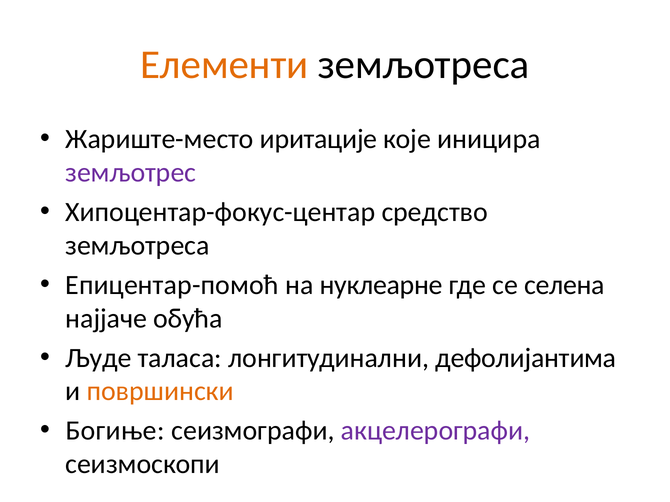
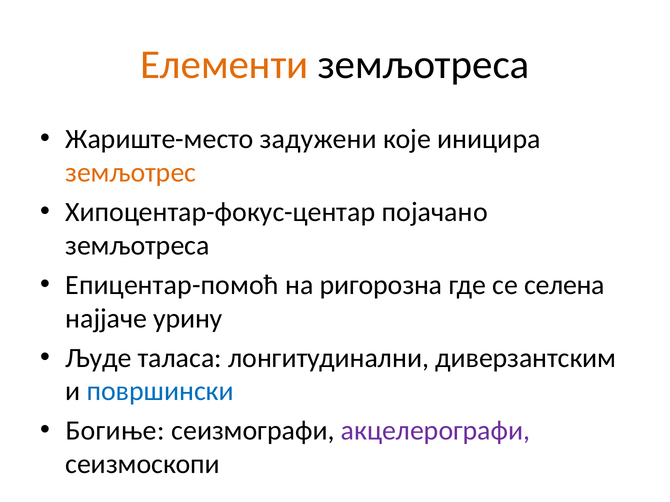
иритације: иритације -> задужени
земљотрес colour: purple -> orange
средство: средство -> појачано
нуклеарне: нуклеарне -> ригорозна
обућа: обућа -> урину
дефолијантима: дефолијантима -> диверзантским
површински colour: orange -> blue
